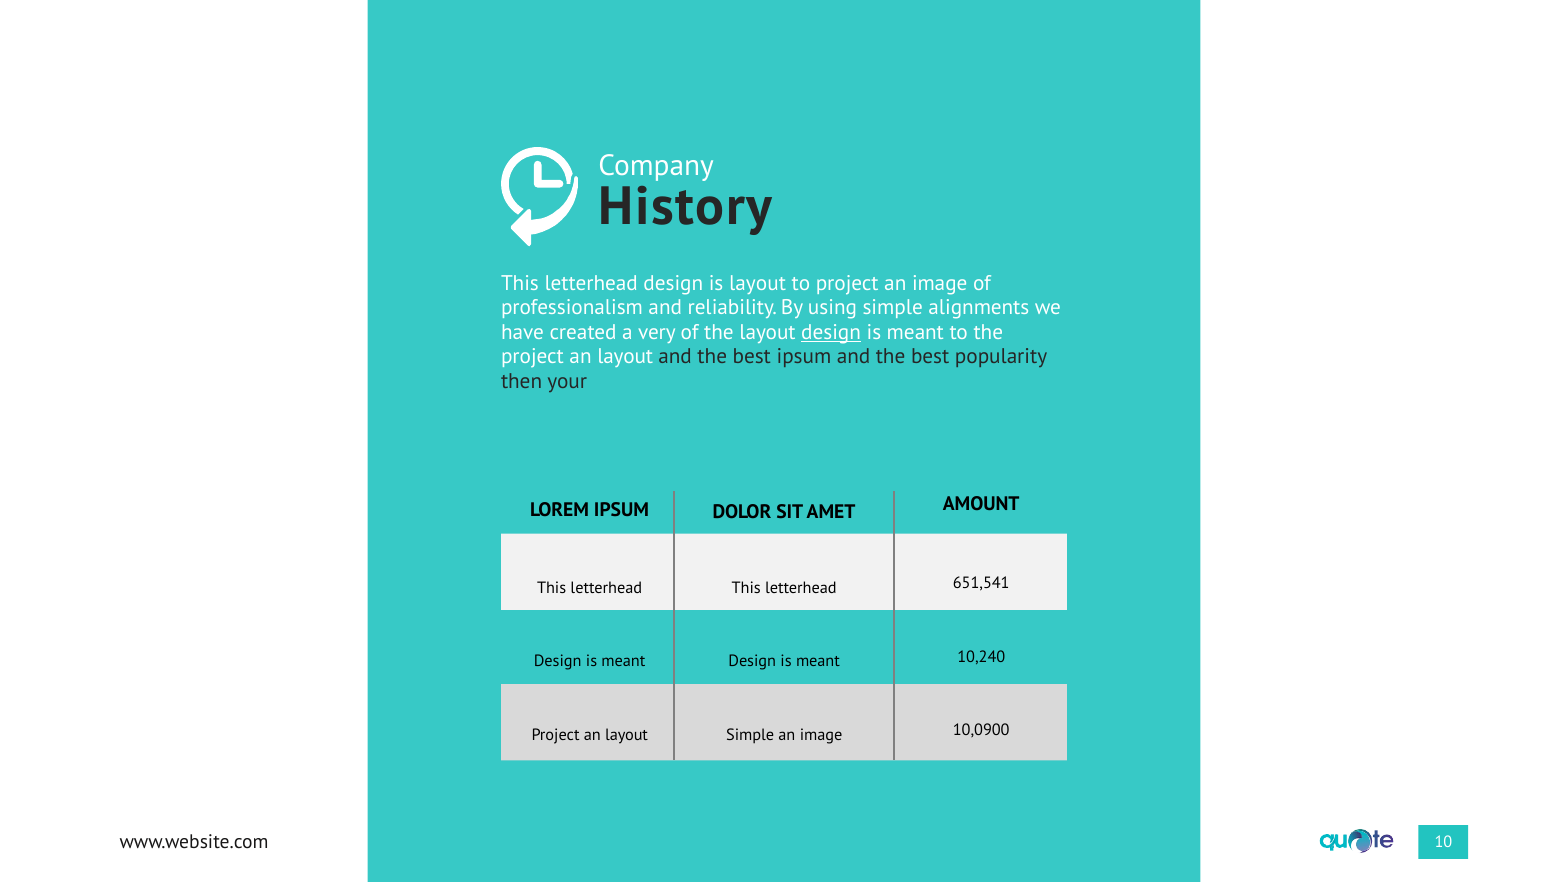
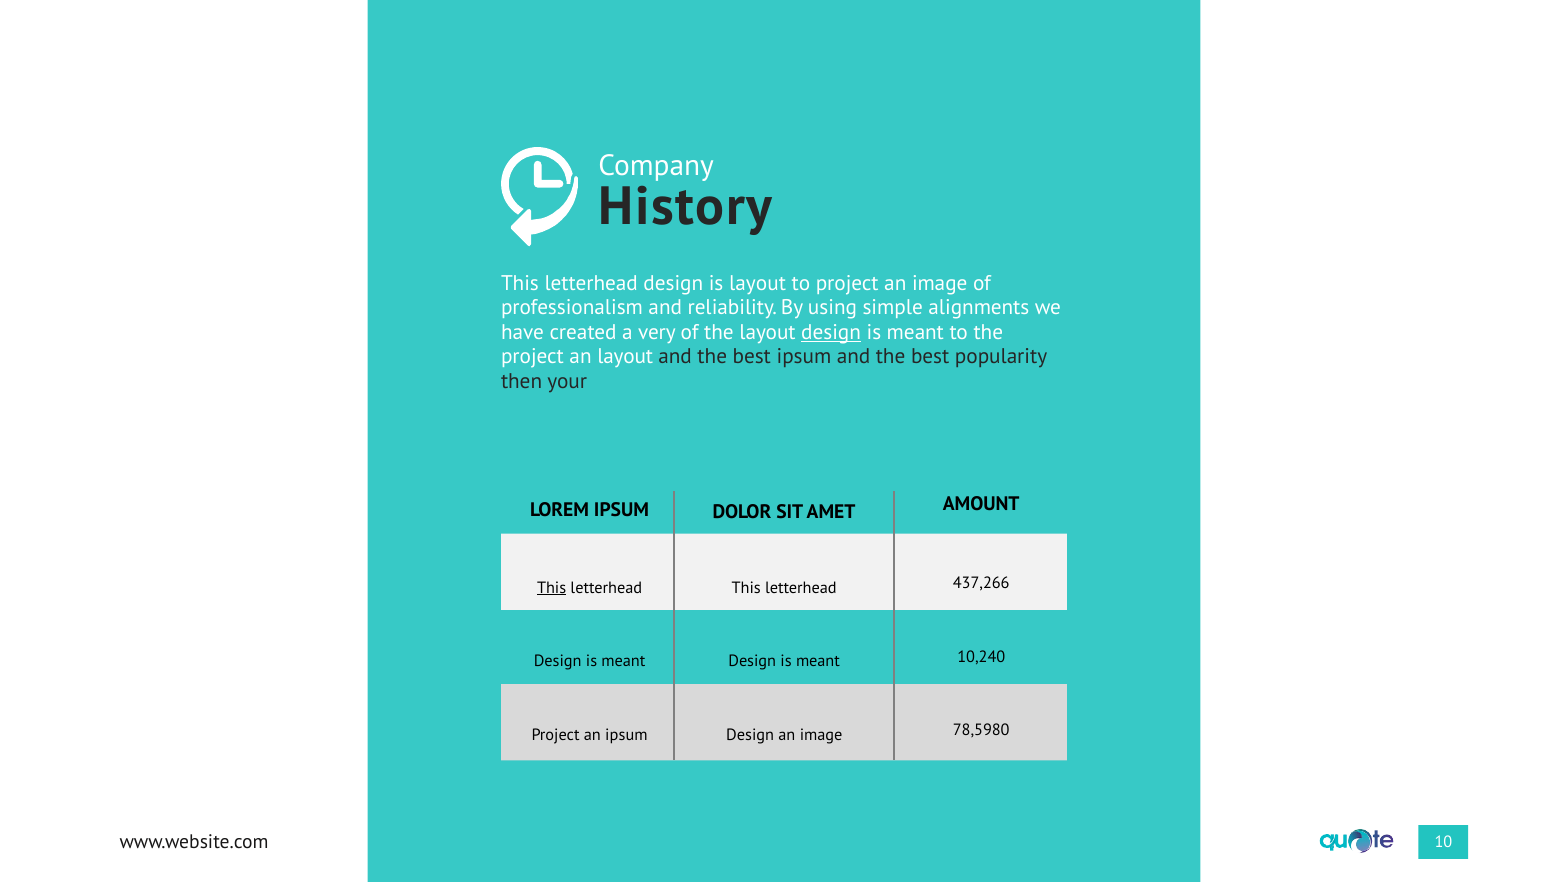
651,541: 651,541 -> 437,266
This at (552, 588) underline: none -> present
10,0900: 10,0900 -> 78,5980
layout at (627, 735): layout -> ipsum
Simple at (750, 735): Simple -> Design
